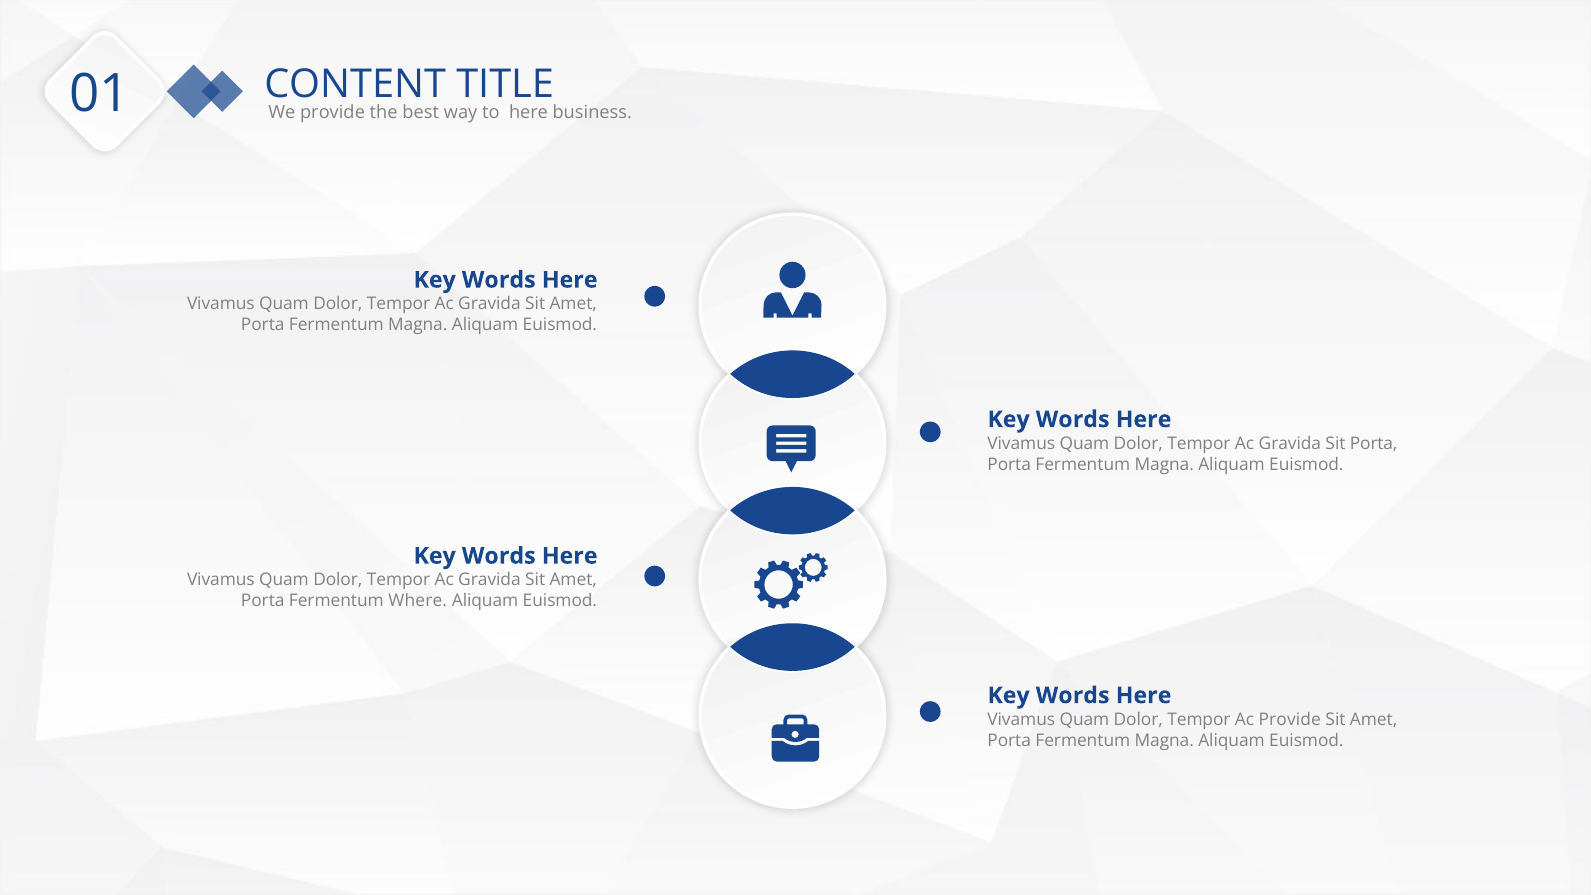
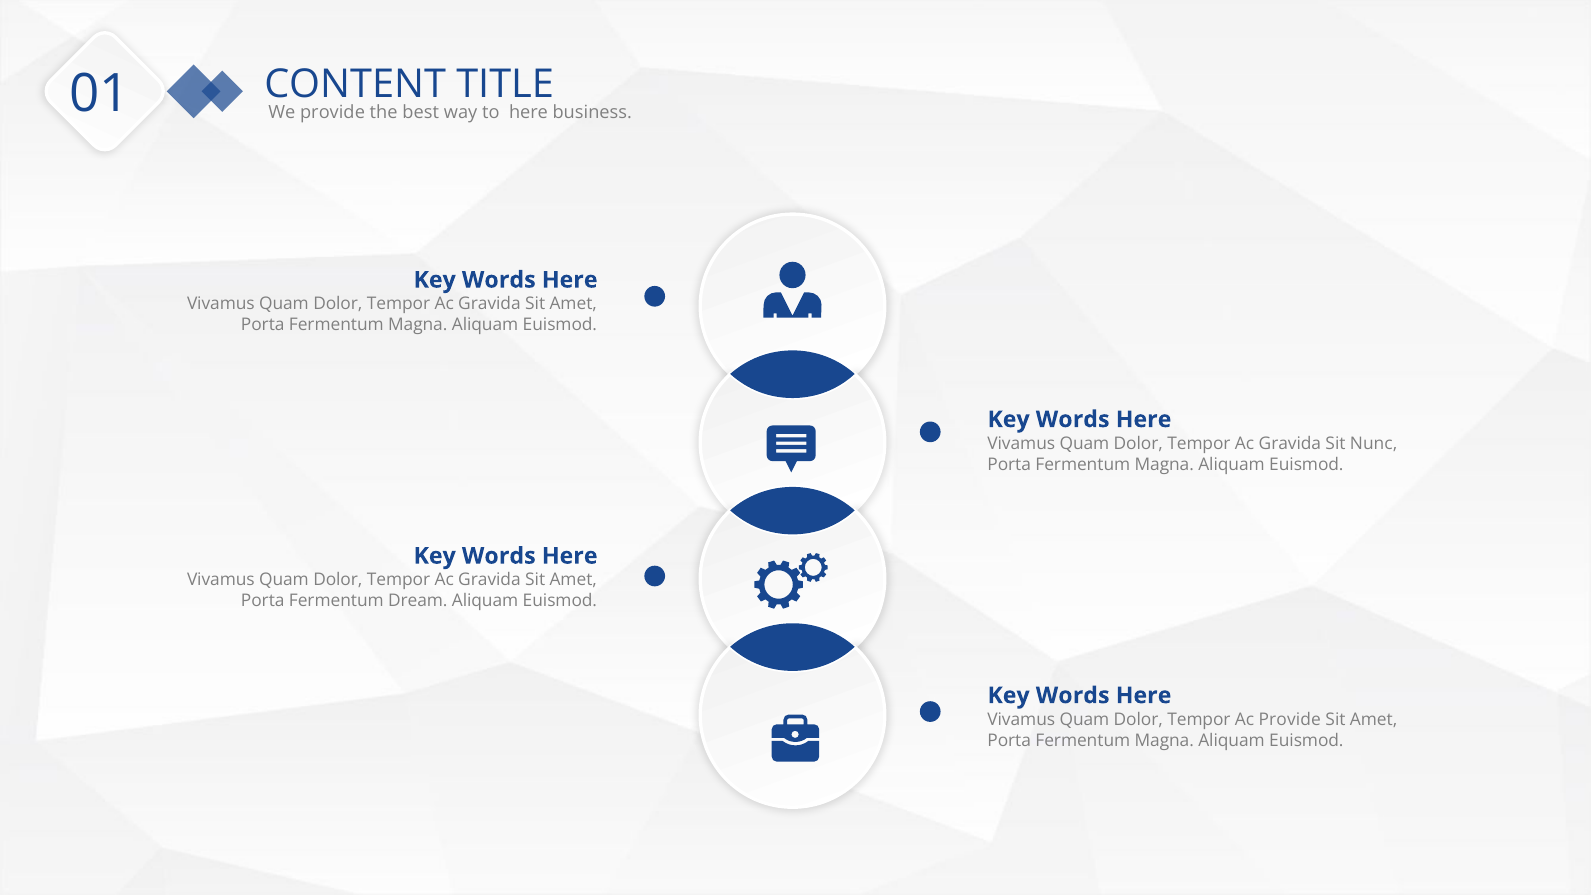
Sit Porta: Porta -> Nunc
Where: Where -> Dream
